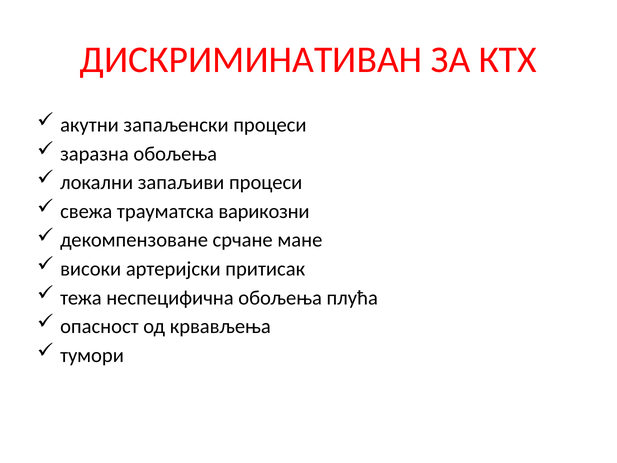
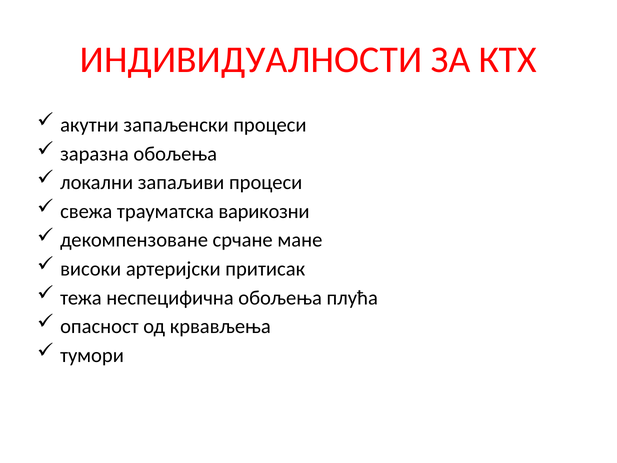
ДИСКРИМИНАТИВАН: ДИСКРИМИНАТИВАН -> ИНДИВИДУАЛНОСТИ
